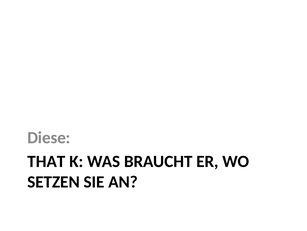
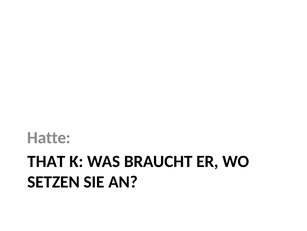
Diese: Diese -> Hatte
